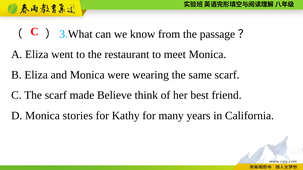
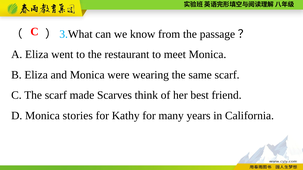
Believe: Believe -> Scarves
